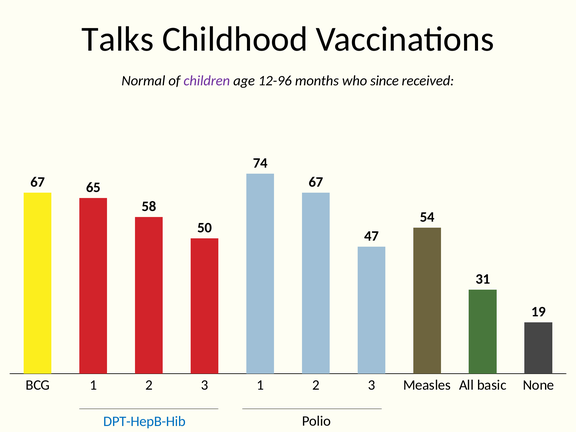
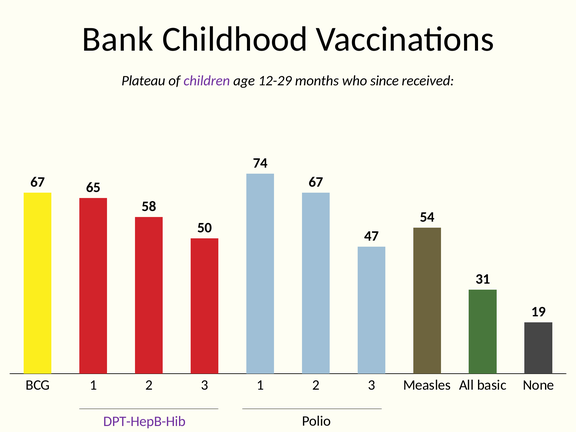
Talks: Talks -> Bank
Normal: Normal -> Plateau
12-96: 12-96 -> 12-29
DPT-HepB-Hib colour: blue -> purple
